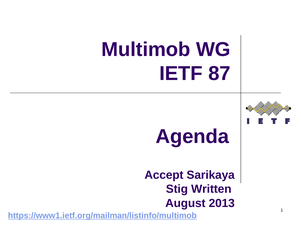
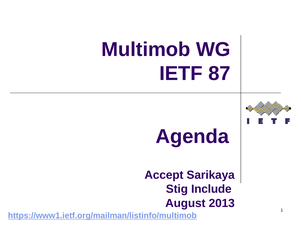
Written: Written -> Include
